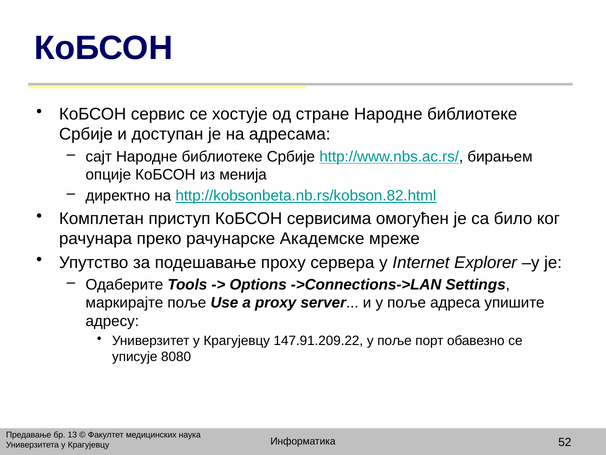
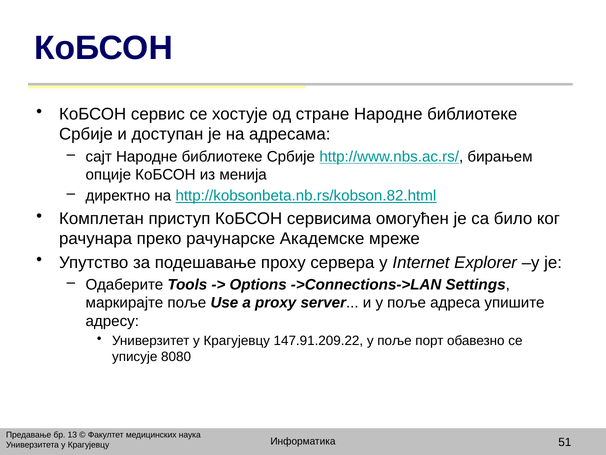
52: 52 -> 51
